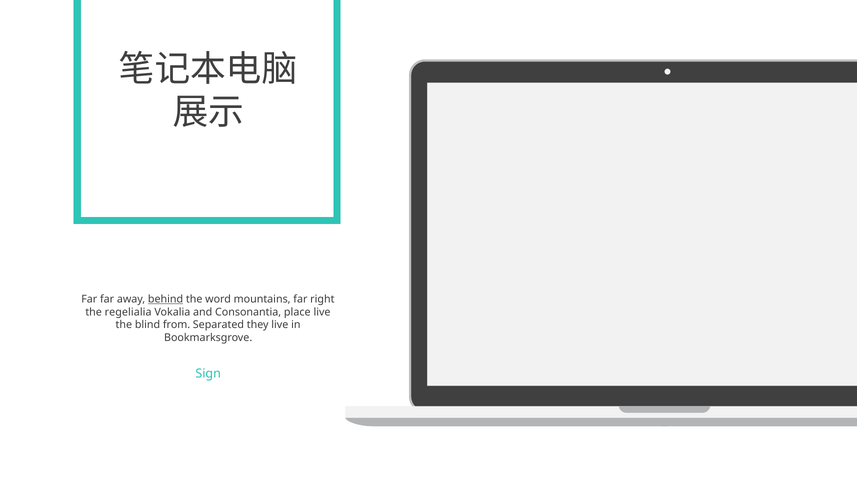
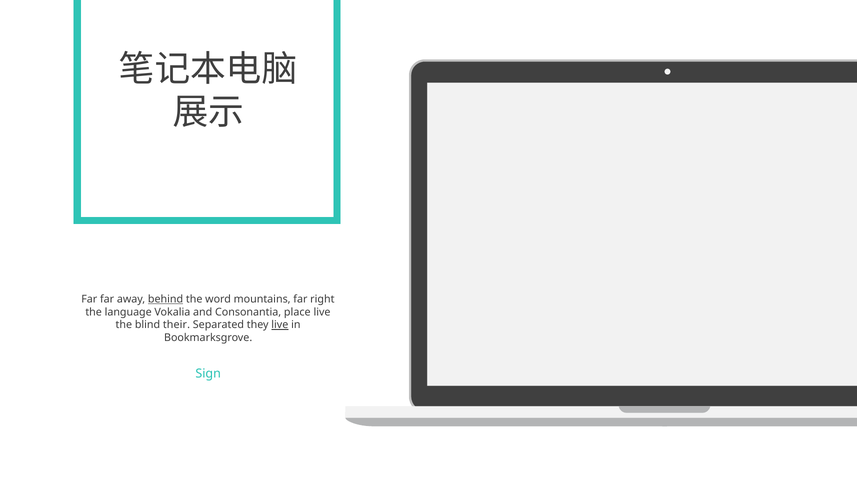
regelialia: regelialia -> language
from: from -> their
live at (280, 325) underline: none -> present
